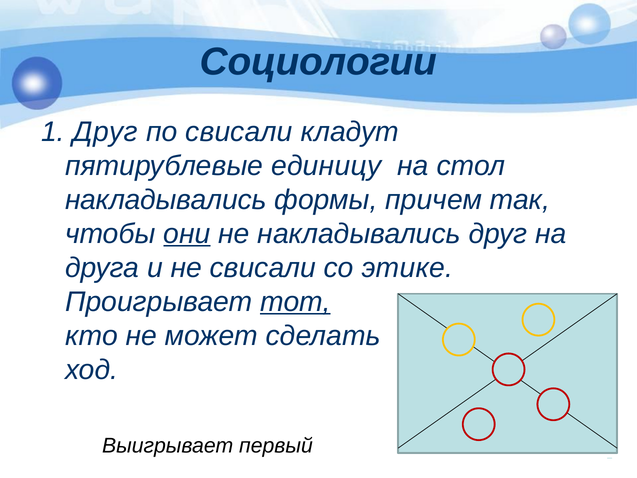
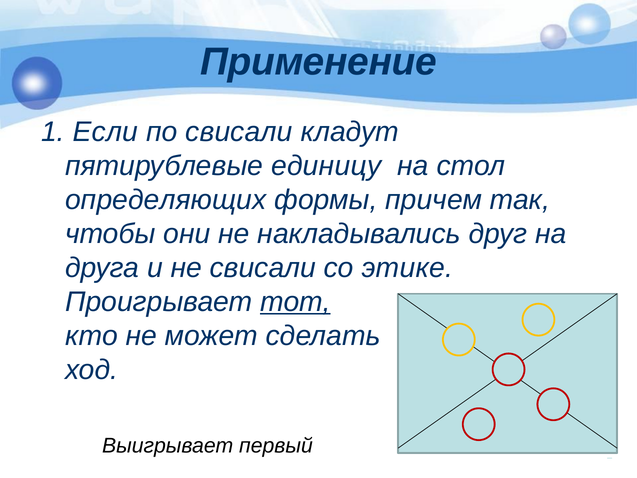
Социологии: Социологии -> Применение
1 Друг: Друг -> Если
накладывались at (166, 200): накладывались -> определяющих
они underline: present -> none
